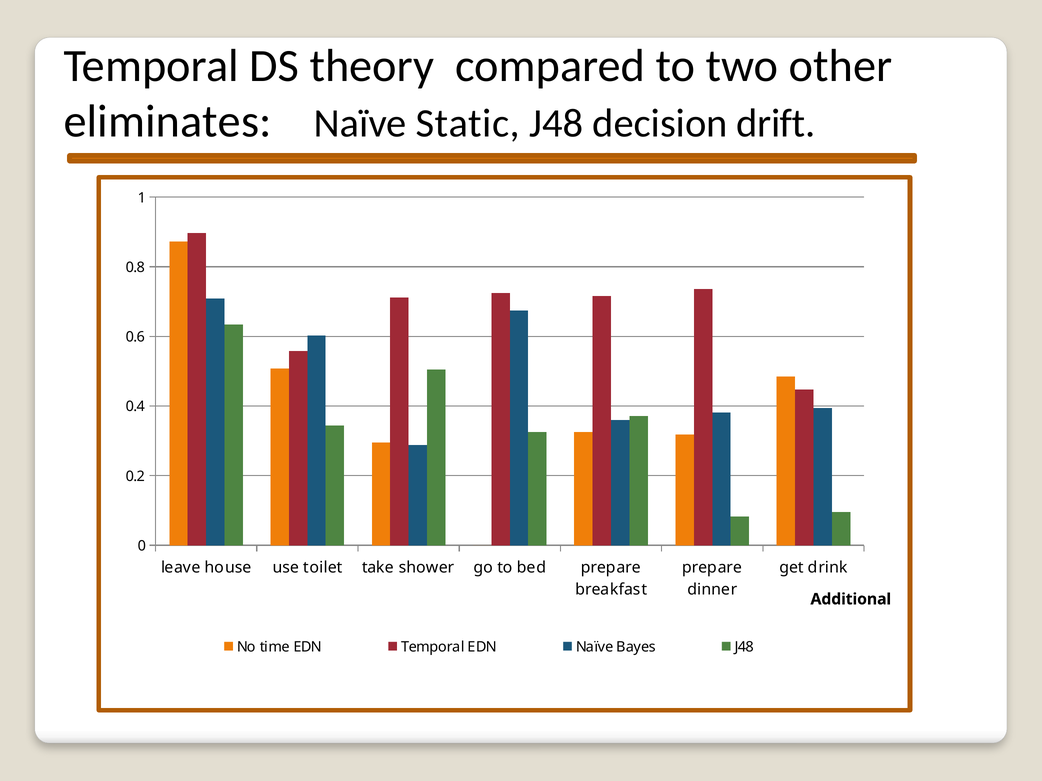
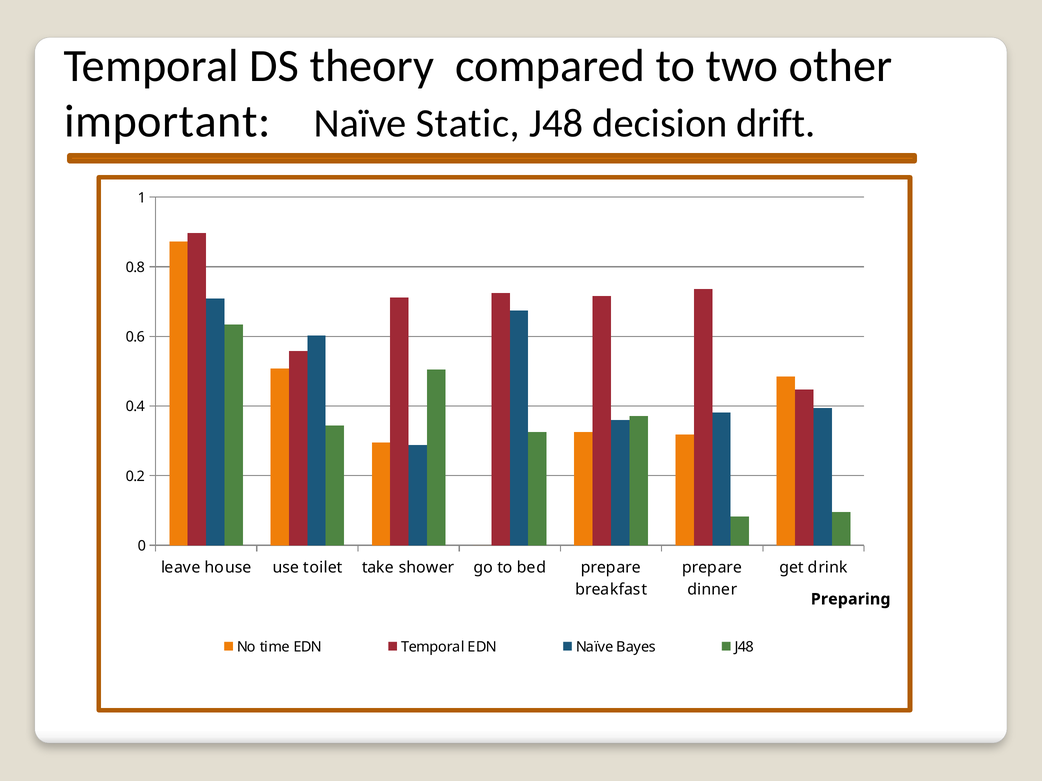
eliminates: eliminates -> important
Additional: Additional -> Preparing
